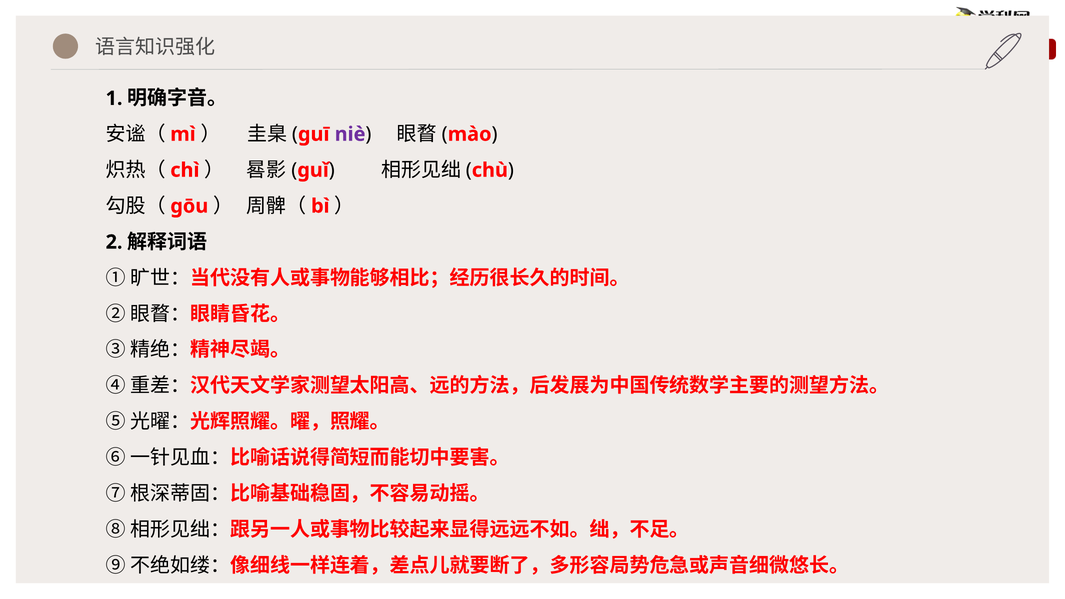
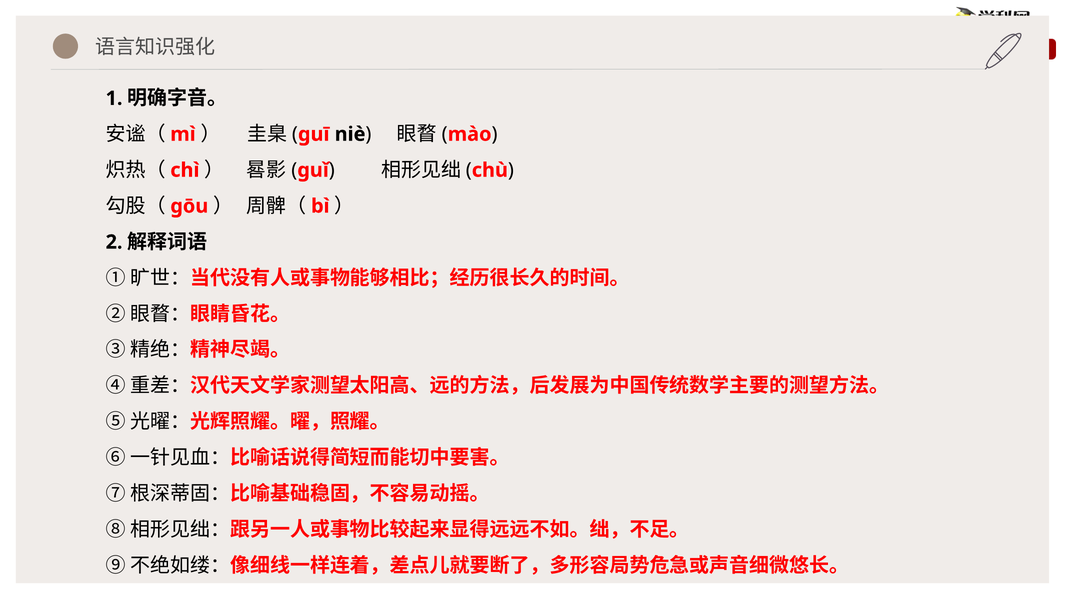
niè colour: purple -> black
